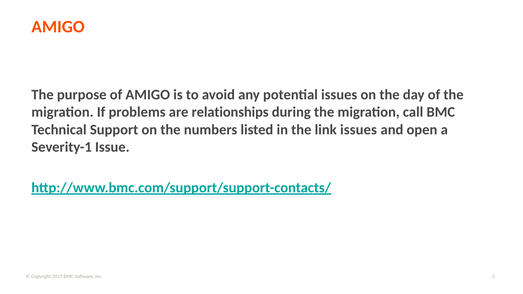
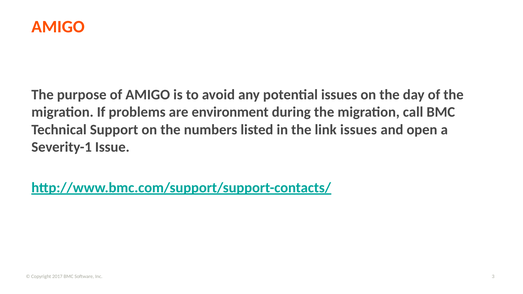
relationships: relationships -> environment
